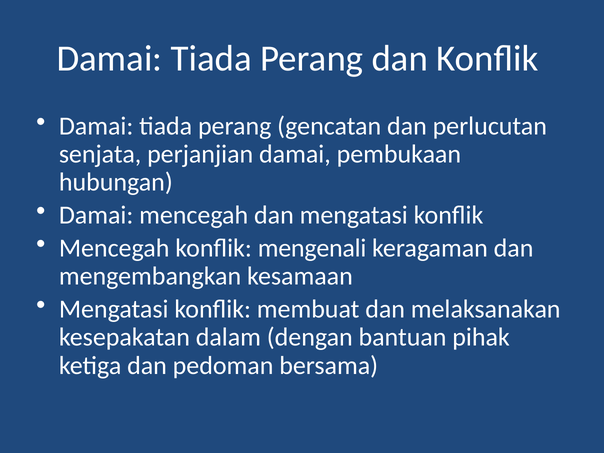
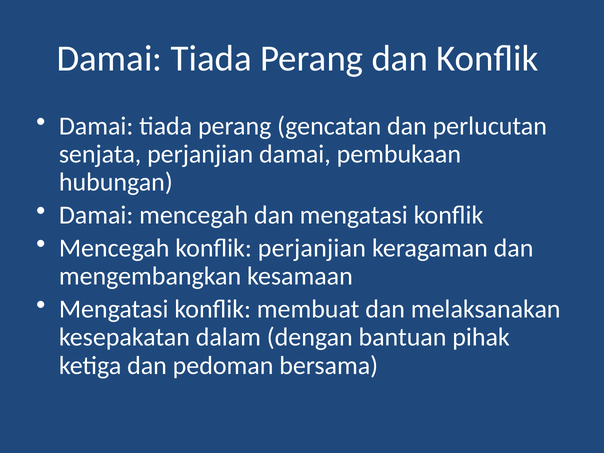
konflik mengenali: mengenali -> perjanjian
